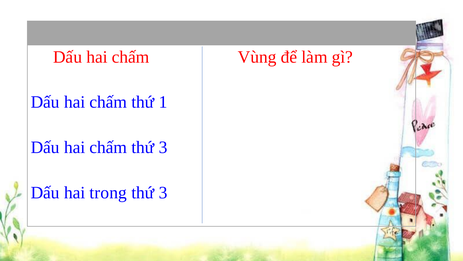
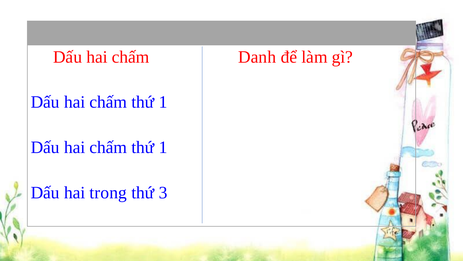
Vùng: Vùng -> Danh
3 at (163, 147): 3 -> 1
